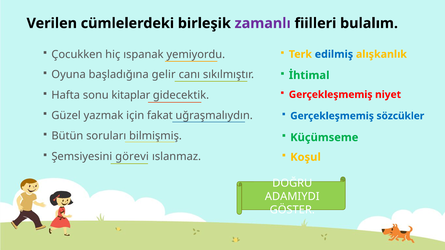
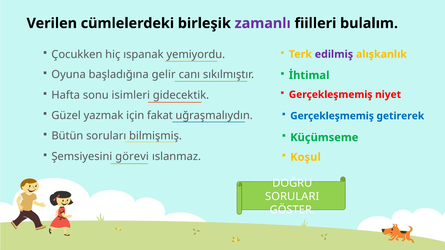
edilmiş colour: blue -> purple
kitaplar: kitaplar -> isimleri
sözcükler: sözcükler -> getirerek
ADAMIYDI: ADAMIYDI -> SORULARI
